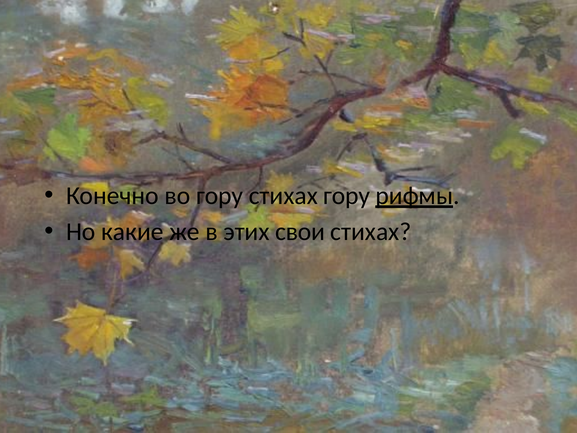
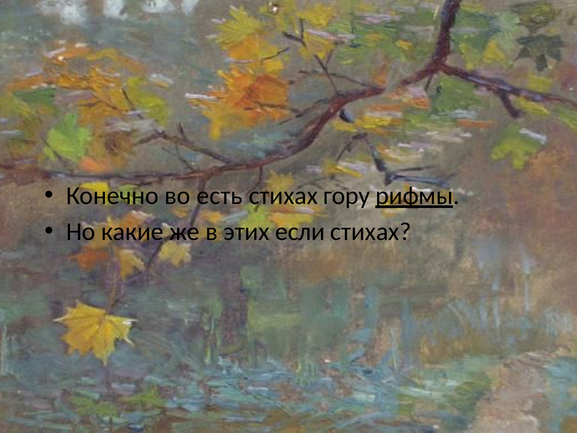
во гору: гору -> есть
свои: свои -> если
